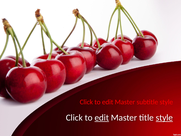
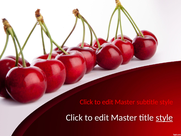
edit at (102, 117) underline: present -> none
